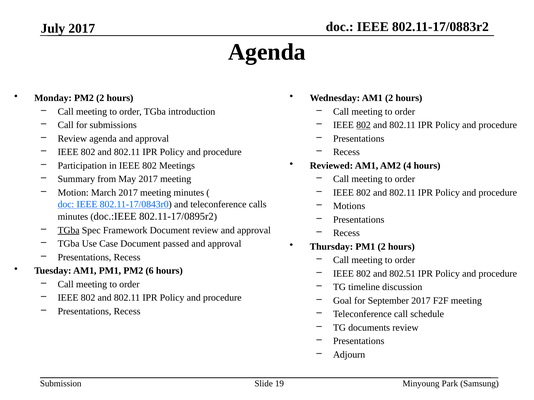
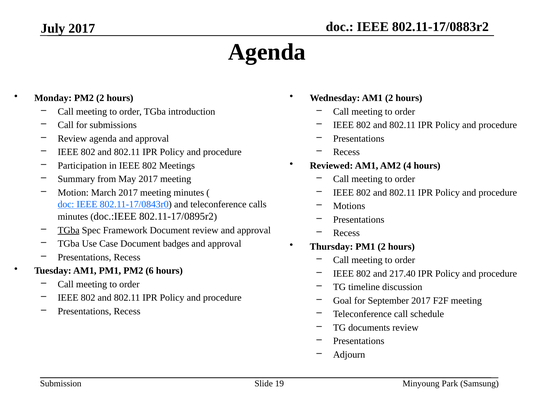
802 at (363, 125) underline: present -> none
passed: passed -> badges
802.51: 802.51 -> 217.40
